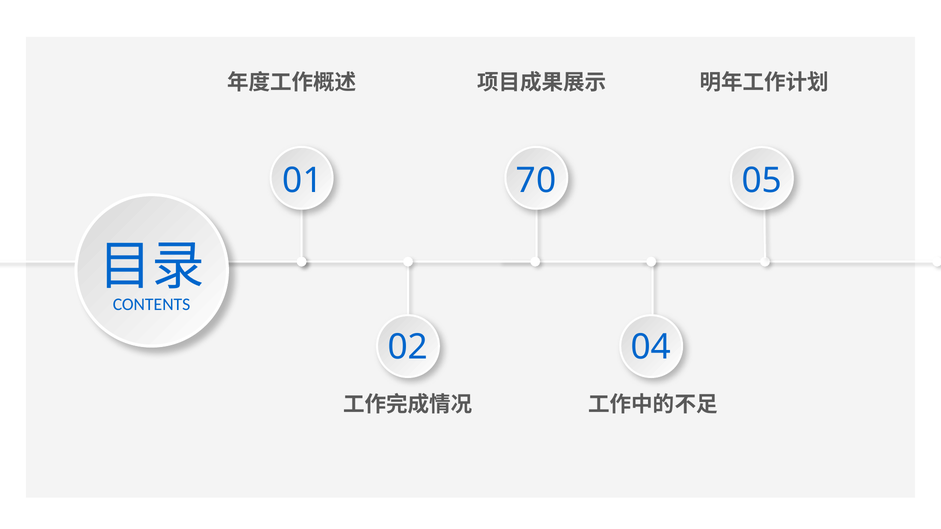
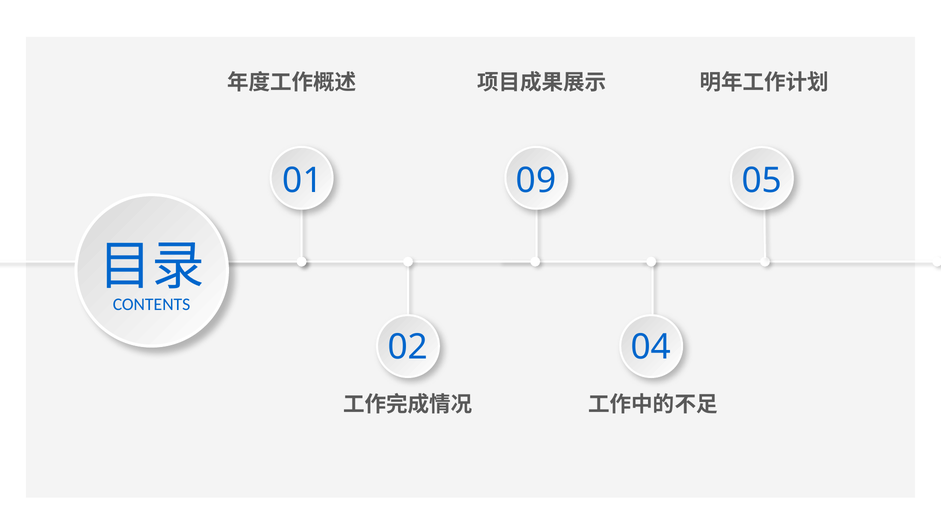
70: 70 -> 09
